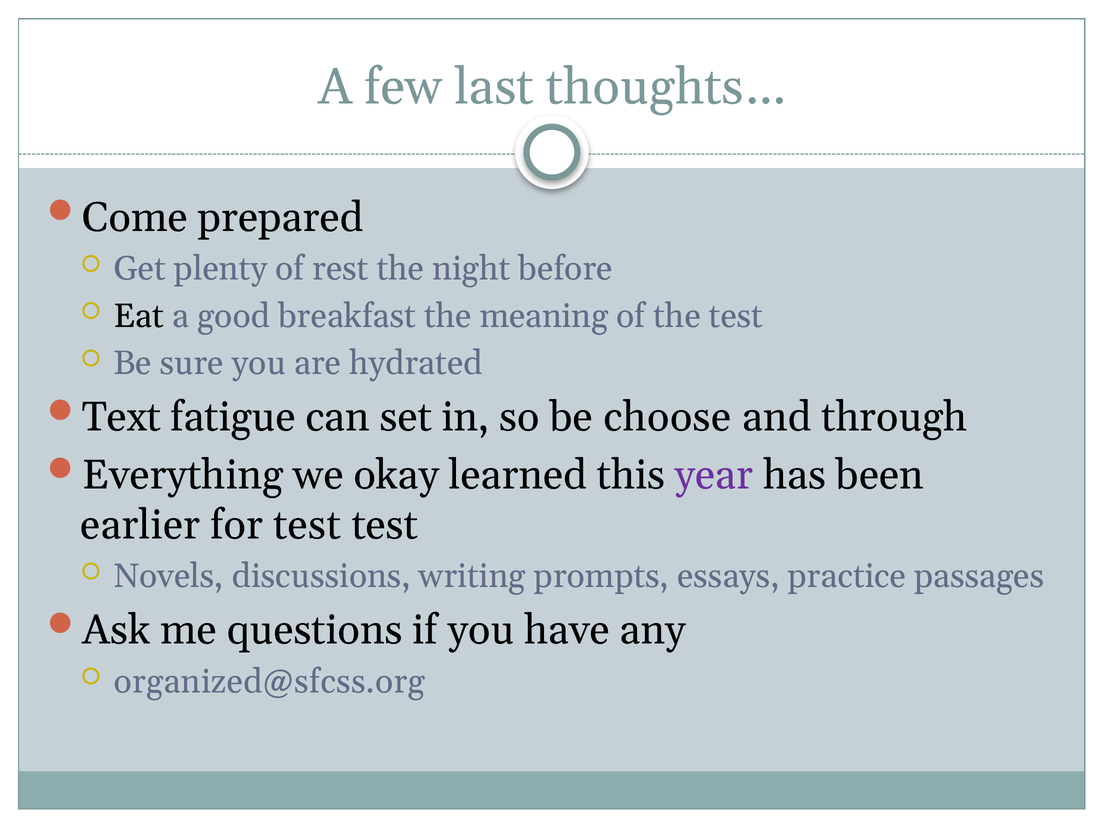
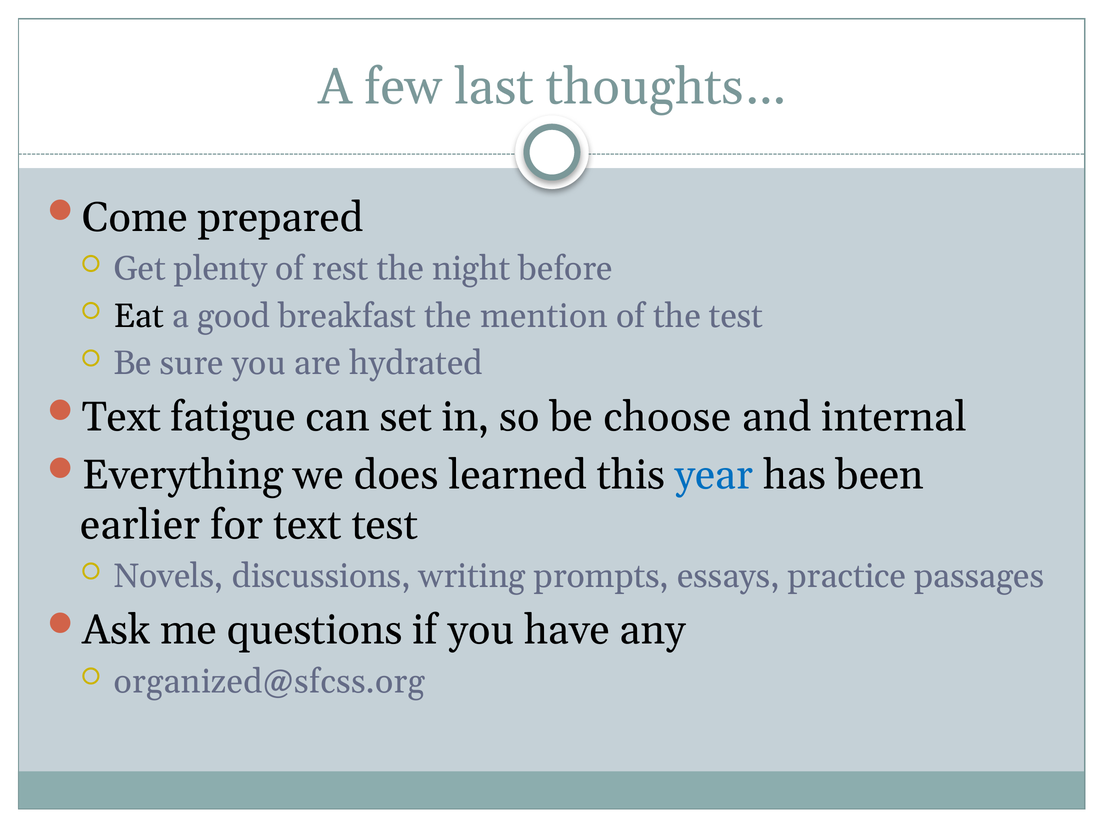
meaning: meaning -> mention
through: through -> internal
okay: okay -> does
year colour: purple -> blue
for test: test -> text
